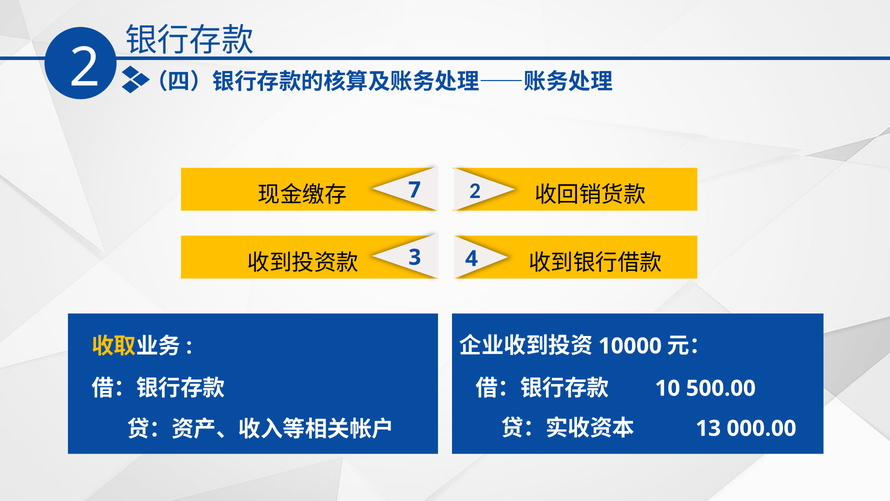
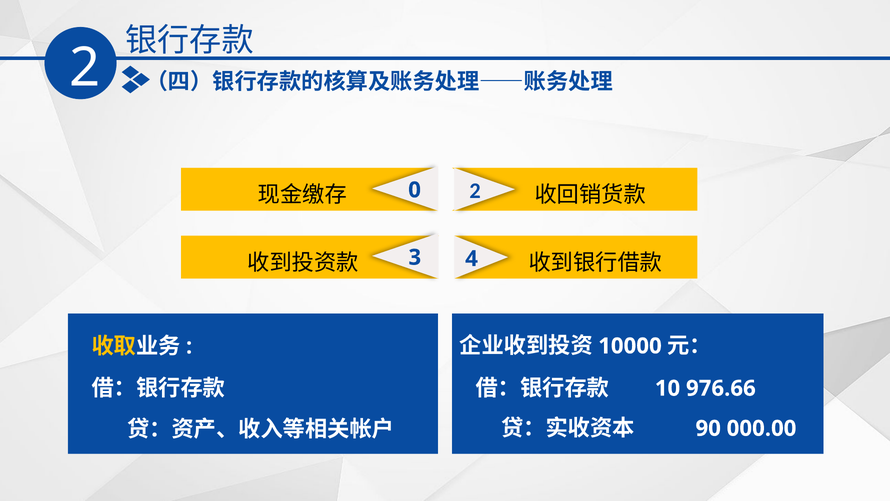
7: 7 -> 0
500.00: 500.00 -> 976.66
13: 13 -> 90
